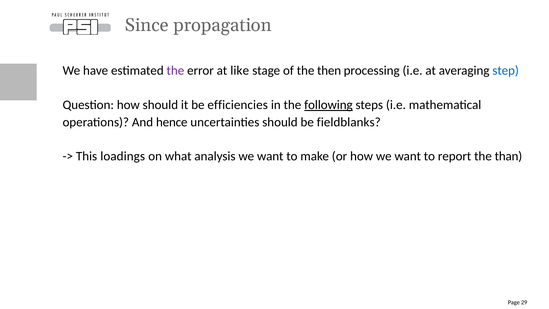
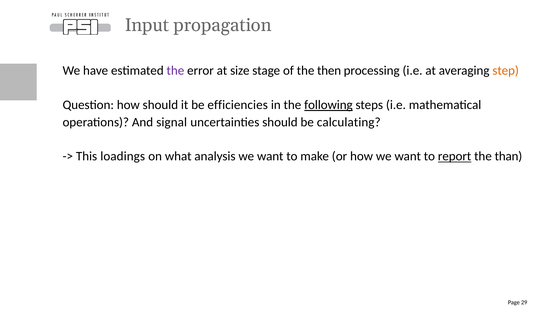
Since: Since -> Input
like: like -> size
step colour: blue -> orange
hence: hence -> signal
fieldblanks: fieldblanks -> calculating
report underline: none -> present
